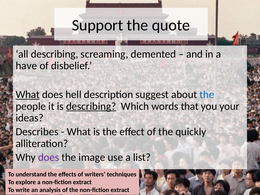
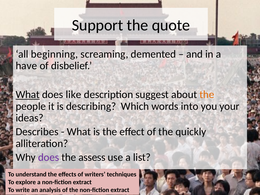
all describing: describing -> beginning
hell: hell -> like
the at (207, 95) colour: blue -> orange
describing at (91, 106) underline: present -> none
that: that -> into
image: image -> assess
